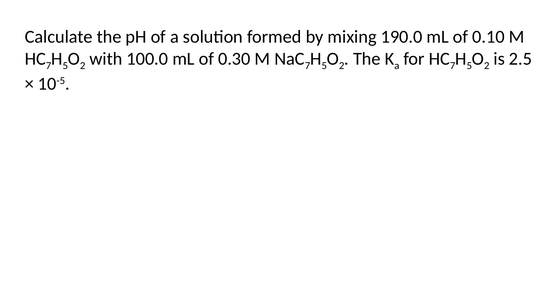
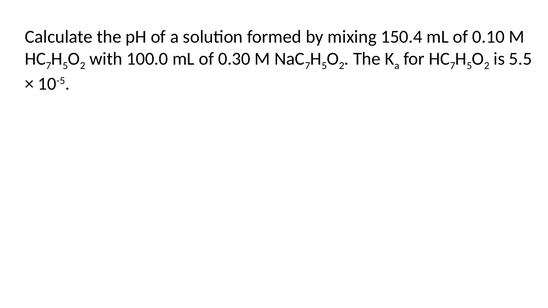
190.0: 190.0 -> 150.4
2.5: 2.5 -> 5.5
